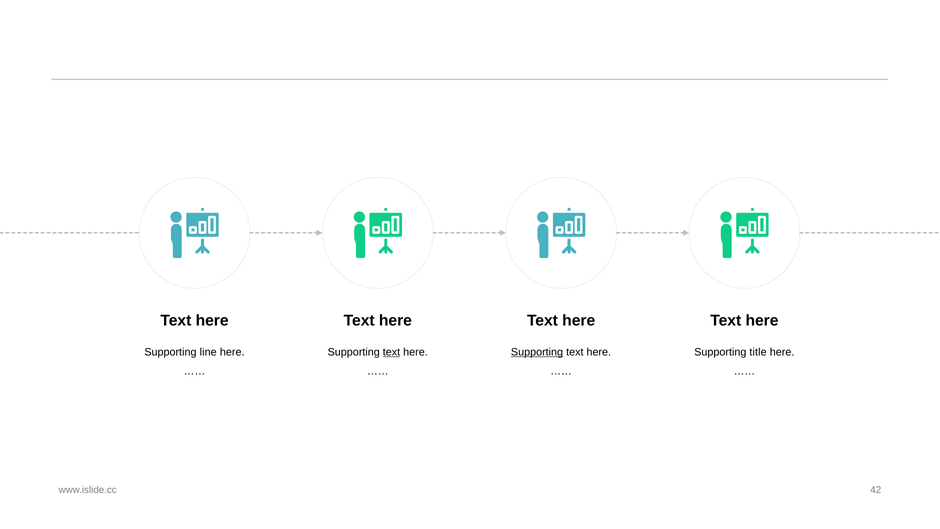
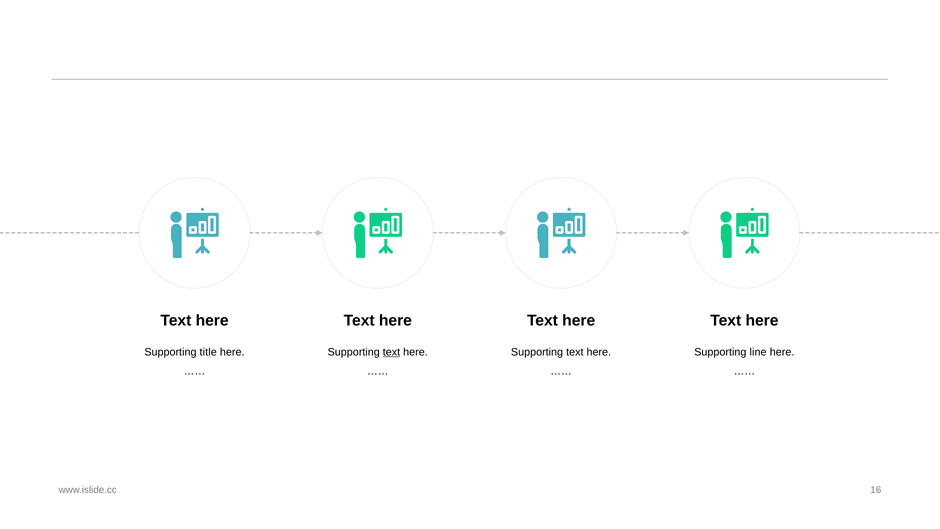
line: line -> title
Supporting at (537, 352) underline: present -> none
title: title -> line
42: 42 -> 16
